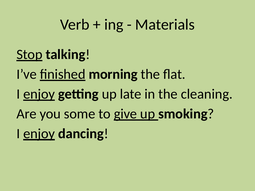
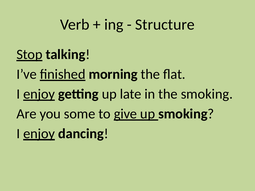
Materials: Materials -> Structure
the cleaning: cleaning -> smoking
